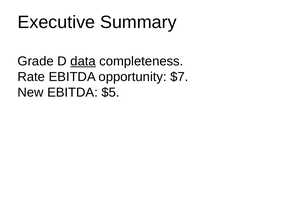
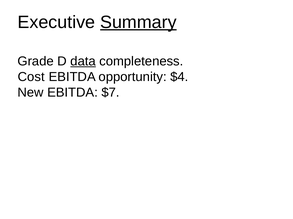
Summary underline: none -> present
Rate: Rate -> Cost
$7: $7 -> $4
$5: $5 -> $7
